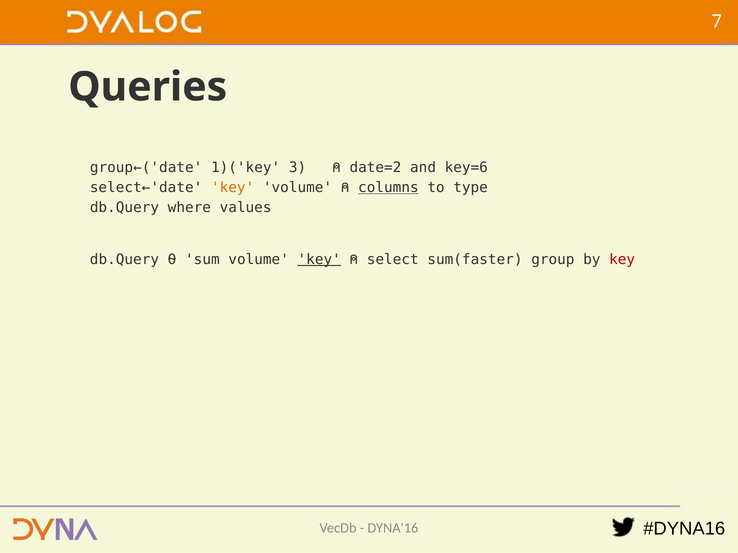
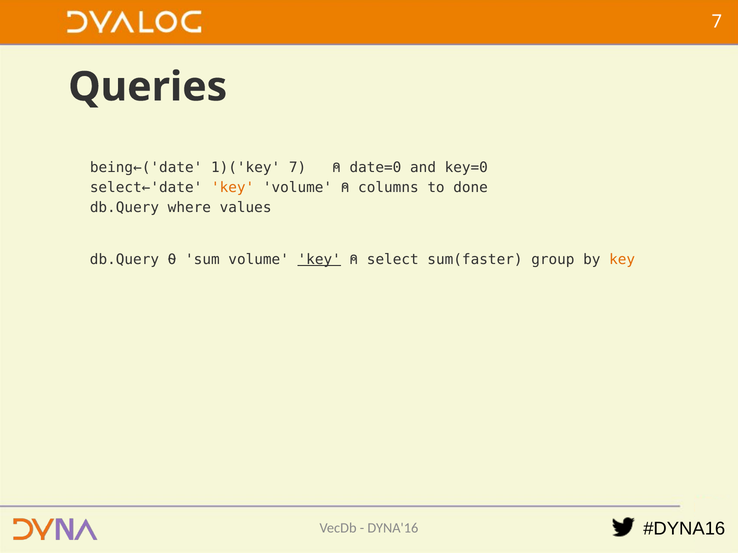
group←('date: group←('date -> being←('date
1)('key 3: 3 -> 7
date=2: date=2 -> date=0
key=6: key=6 -> key=0
columns underline: present -> none
type: type -> done
key at (622, 260) colour: red -> orange
